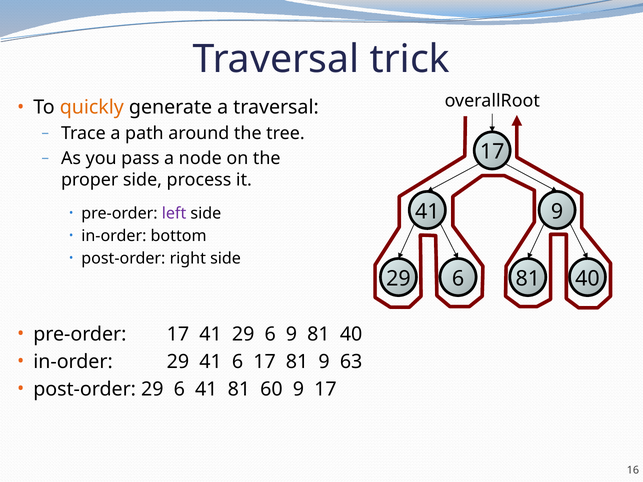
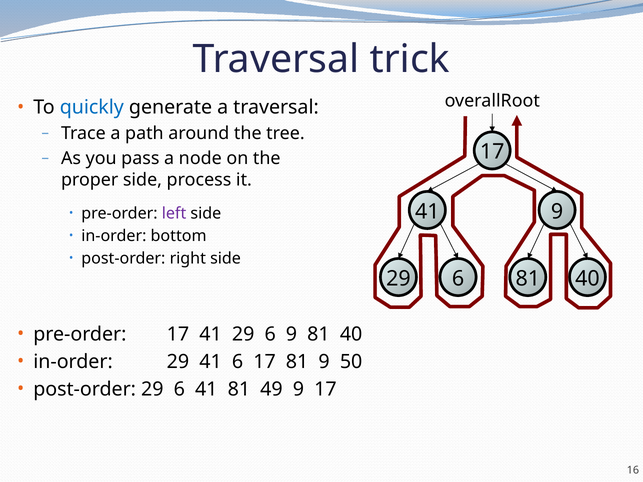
quickly colour: orange -> blue
63: 63 -> 50
60: 60 -> 49
